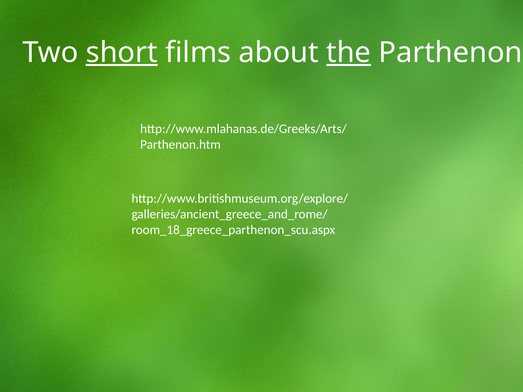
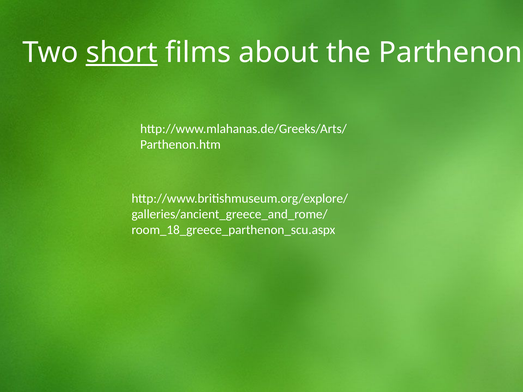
the underline: present -> none
